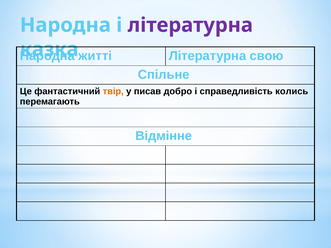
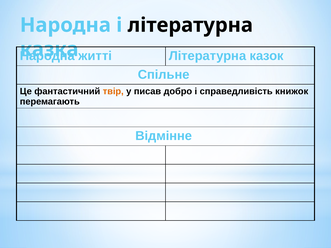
літературна at (190, 25) colour: purple -> black
свою: свою -> казок
колись: колись -> книжок
